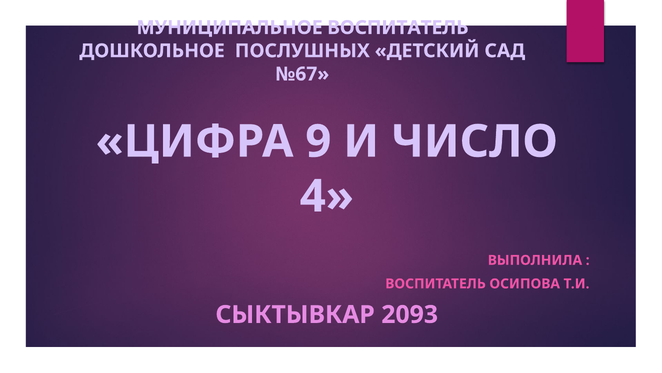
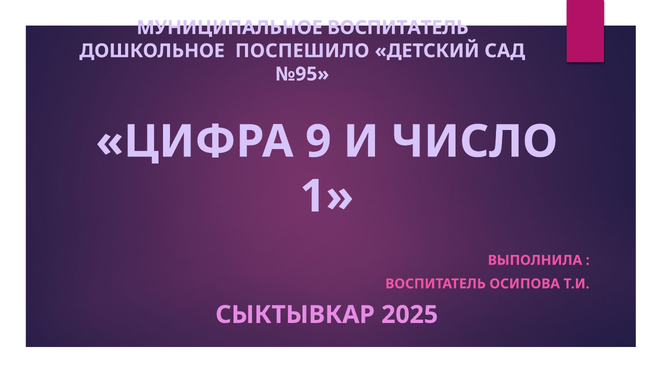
ПОСЛУШНЫХ: ПОСЛУШНЫХ -> ПОСПЕШИЛО
№67: №67 -> №95
4: 4 -> 1
2093: 2093 -> 2025
